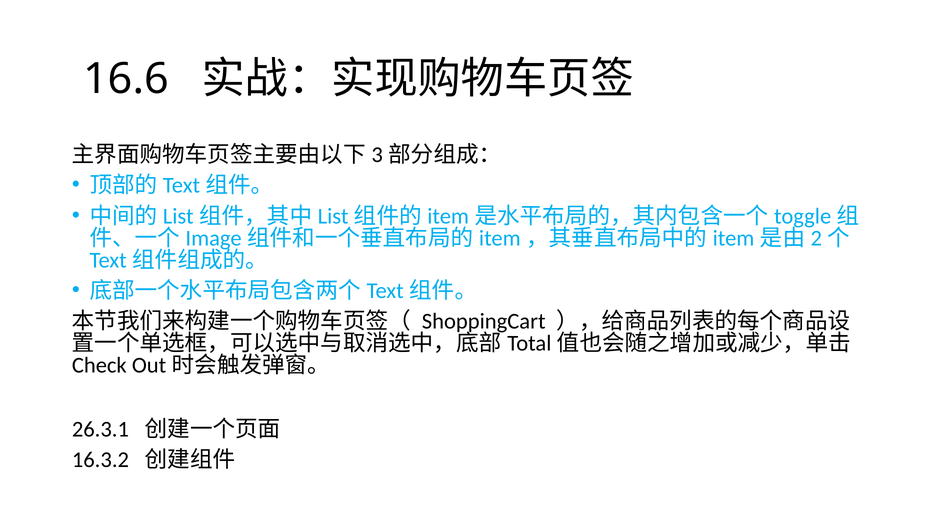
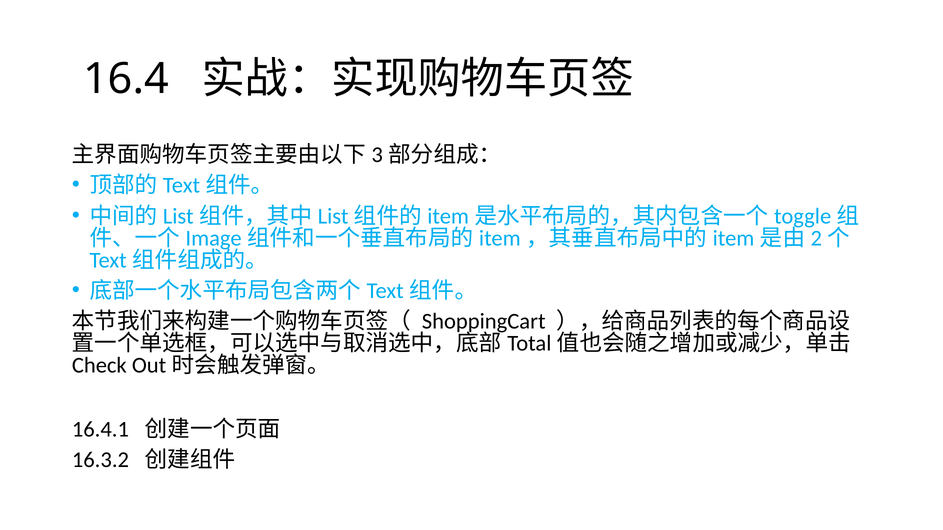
16.6: 16.6 -> 16.4
26.3.1: 26.3.1 -> 16.4.1
